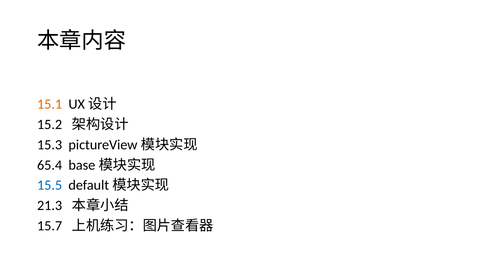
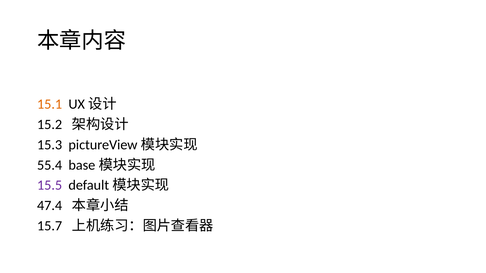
65.4: 65.4 -> 55.4
15.5 colour: blue -> purple
21.3: 21.3 -> 47.4
